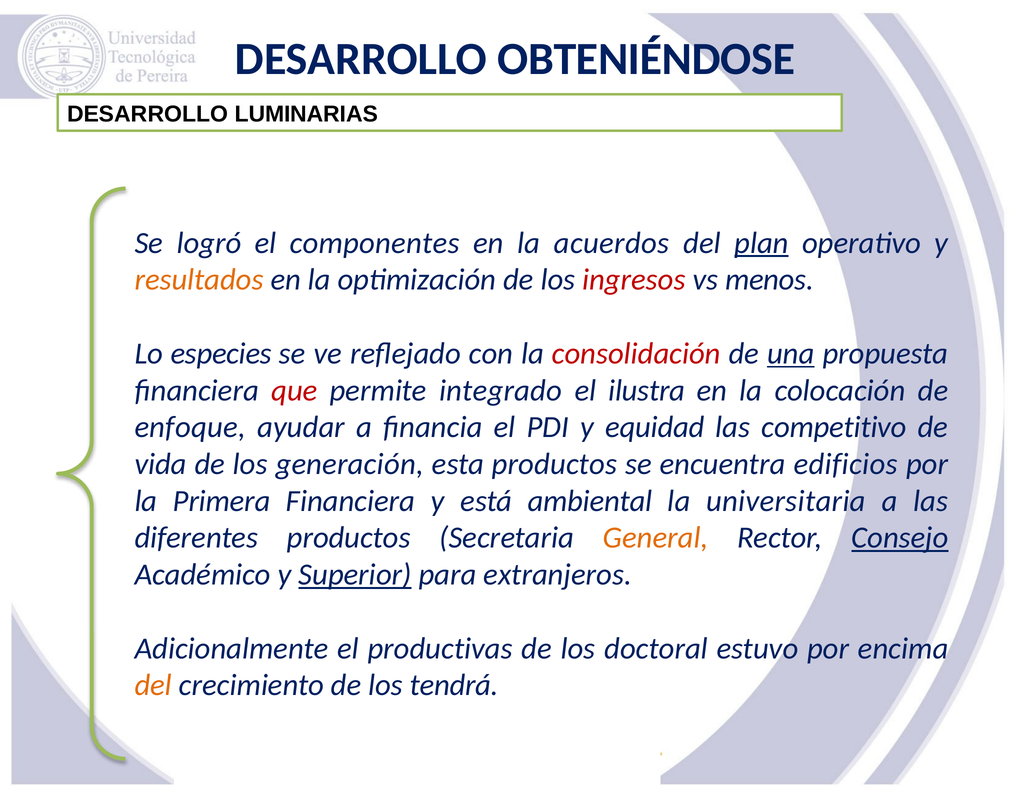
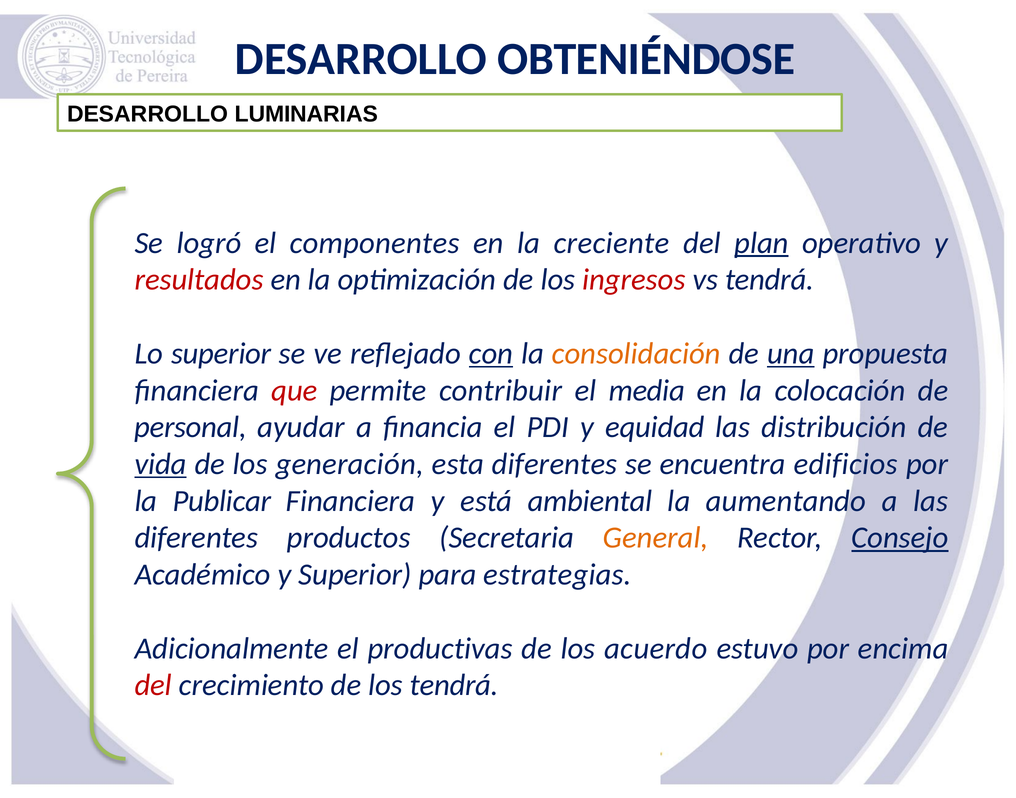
acuerdos: acuerdos -> creciente
resultados colour: orange -> red
vs menos: menos -> tendrá
Lo especies: especies -> superior
con underline: none -> present
consolidación colour: red -> orange
integrado: integrado -> contribuir
ilustra: ilustra -> media
enfoque: enfoque -> personal
competitivo: competitivo -> distribución
vida underline: none -> present
esta productos: productos -> diferentes
Primera: Primera -> Publicar
universitaria: universitaria -> aumentando
Superior at (355, 575) underline: present -> none
extranjeros: extranjeros -> estrategias
doctoral: doctoral -> acuerdo
del at (153, 686) colour: orange -> red
